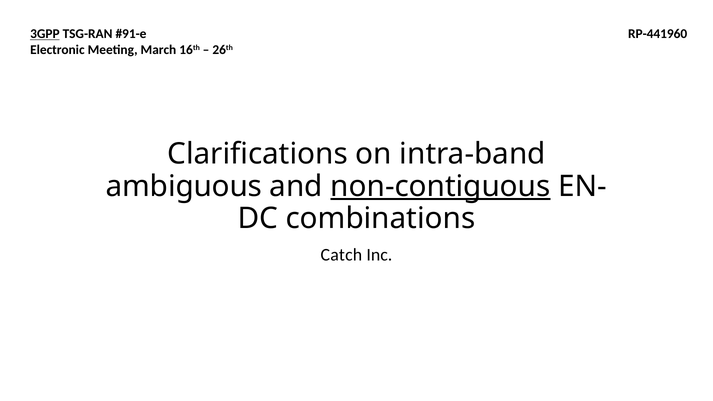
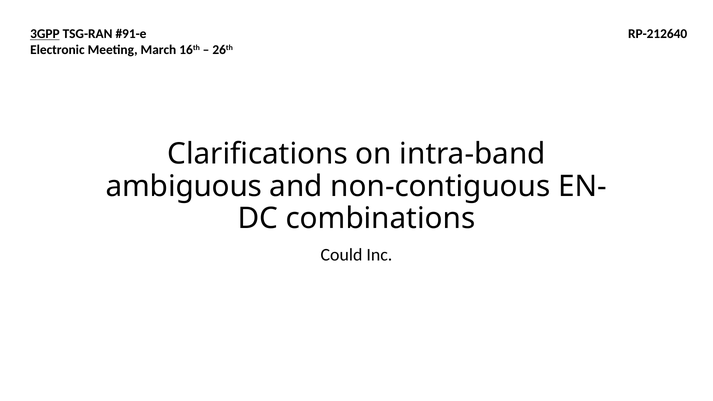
RP-441960: RP-441960 -> RP-212640
non-contiguous underline: present -> none
Catch: Catch -> Could
